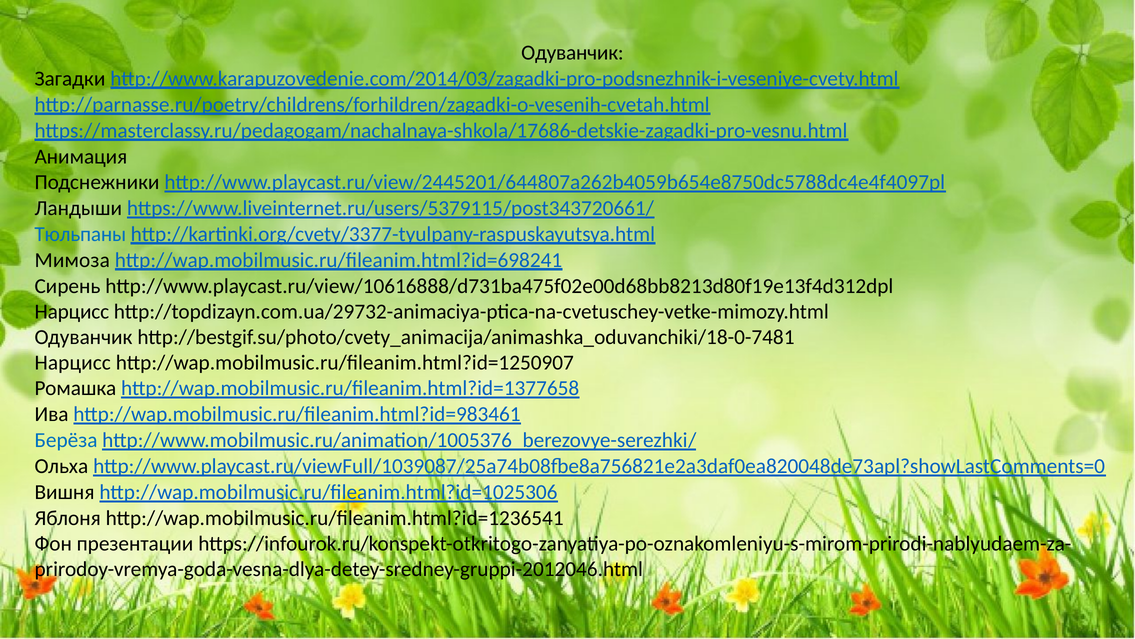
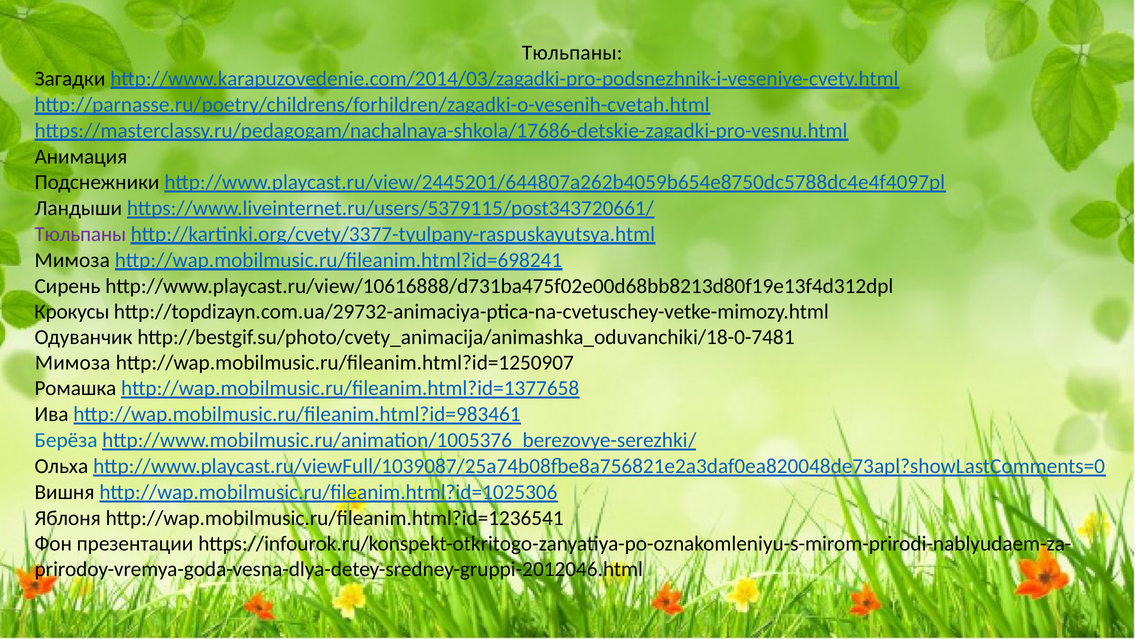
Одуванчик at (572, 53): Одуванчик -> Тюльпаны
Тюльпаны at (80, 234) colour: blue -> purple
Нарцисс at (72, 311): Нарцисс -> Крокусы
Нарцисс at (73, 362): Нарцисс -> Мимоза
